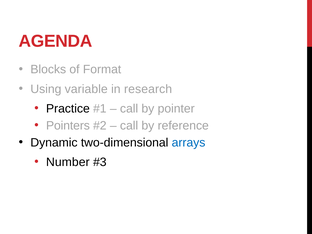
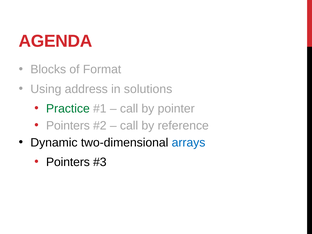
variable: variable -> address
research: research -> solutions
Practice colour: black -> green
Number at (68, 162): Number -> Pointers
